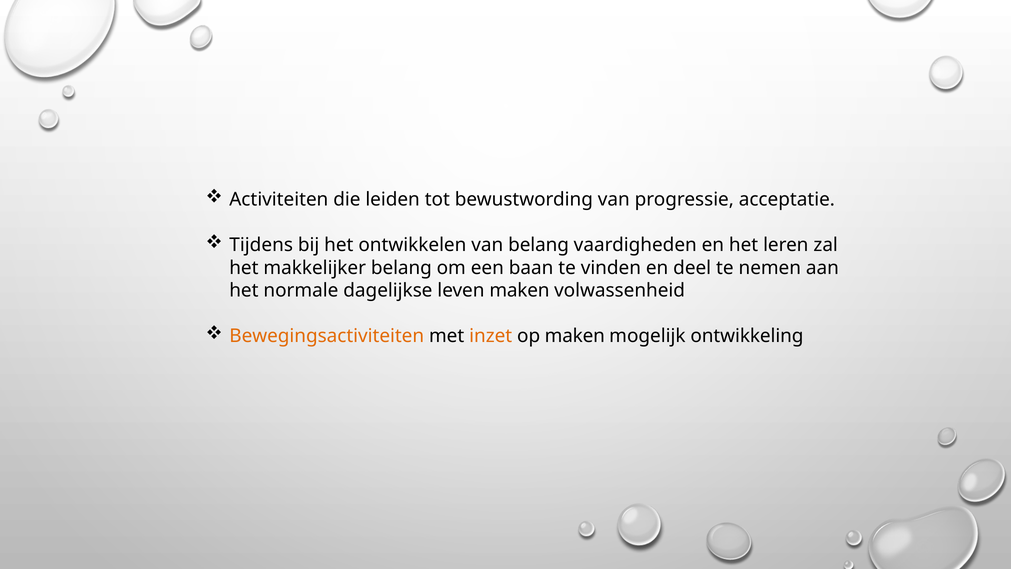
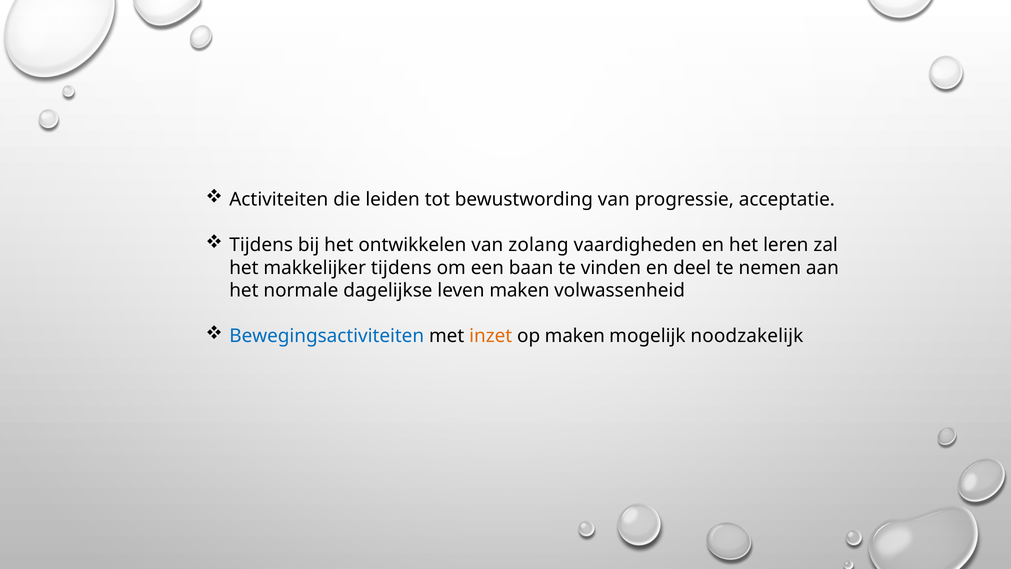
van belang: belang -> zolang
makkelijker belang: belang -> tijdens
Bewegingsactiviteiten colour: orange -> blue
ontwikkeling: ontwikkeling -> noodzakelijk
